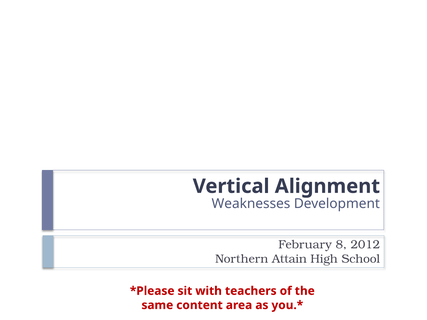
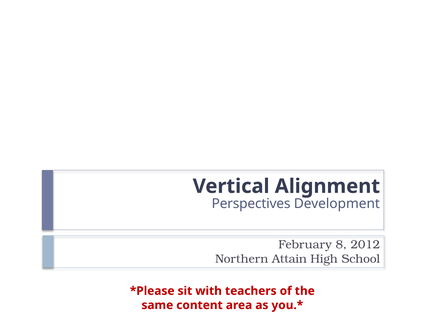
Weaknesses: Weaknesses -> Perspectives
